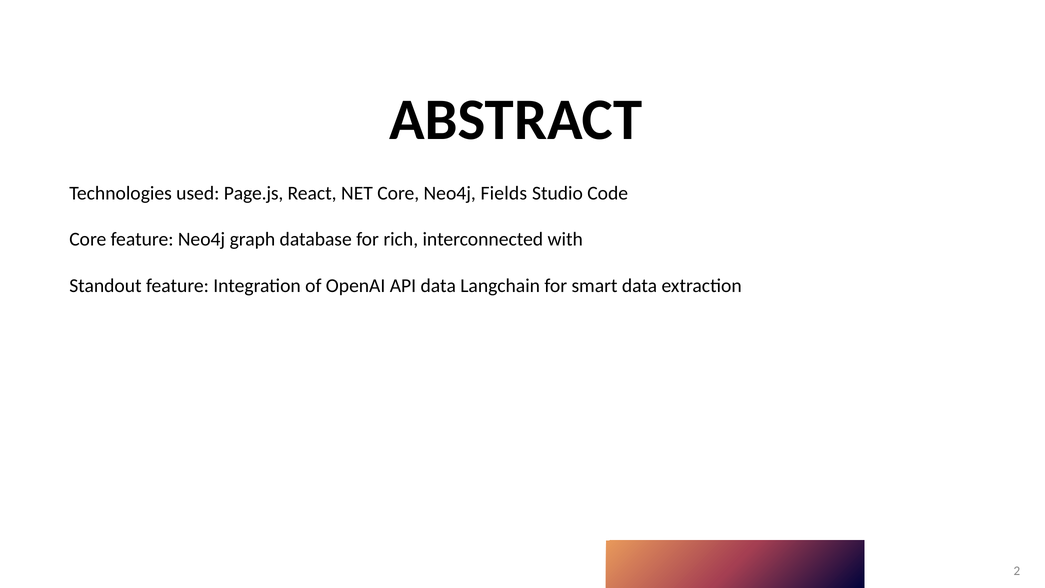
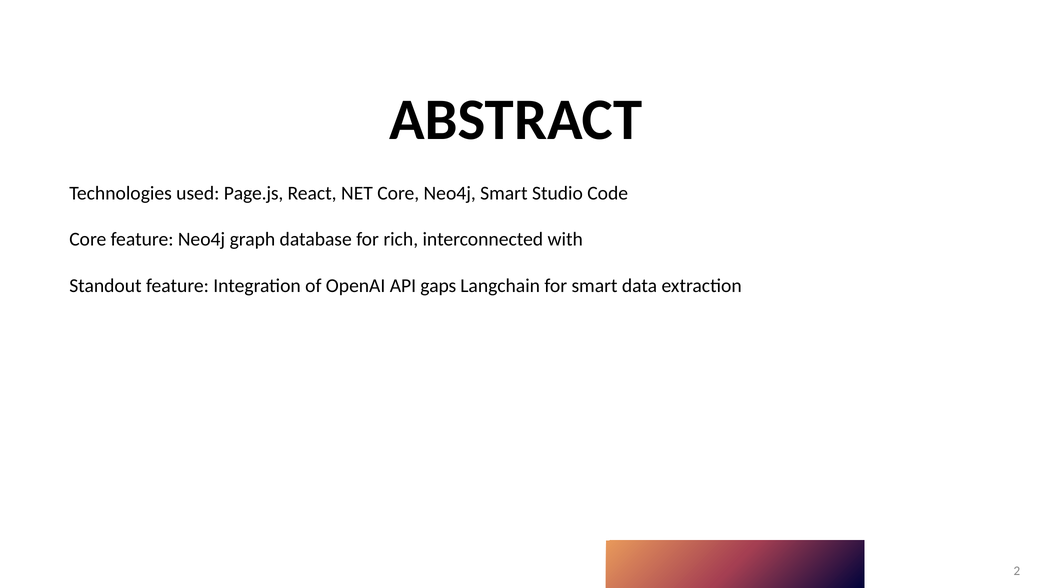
Neo4j Fields: Fields -> Smart
API data: data -> gaps
